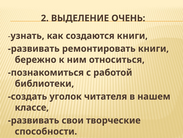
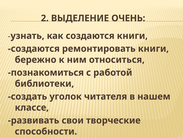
развивать at (34, 48): развивать -> создаются
